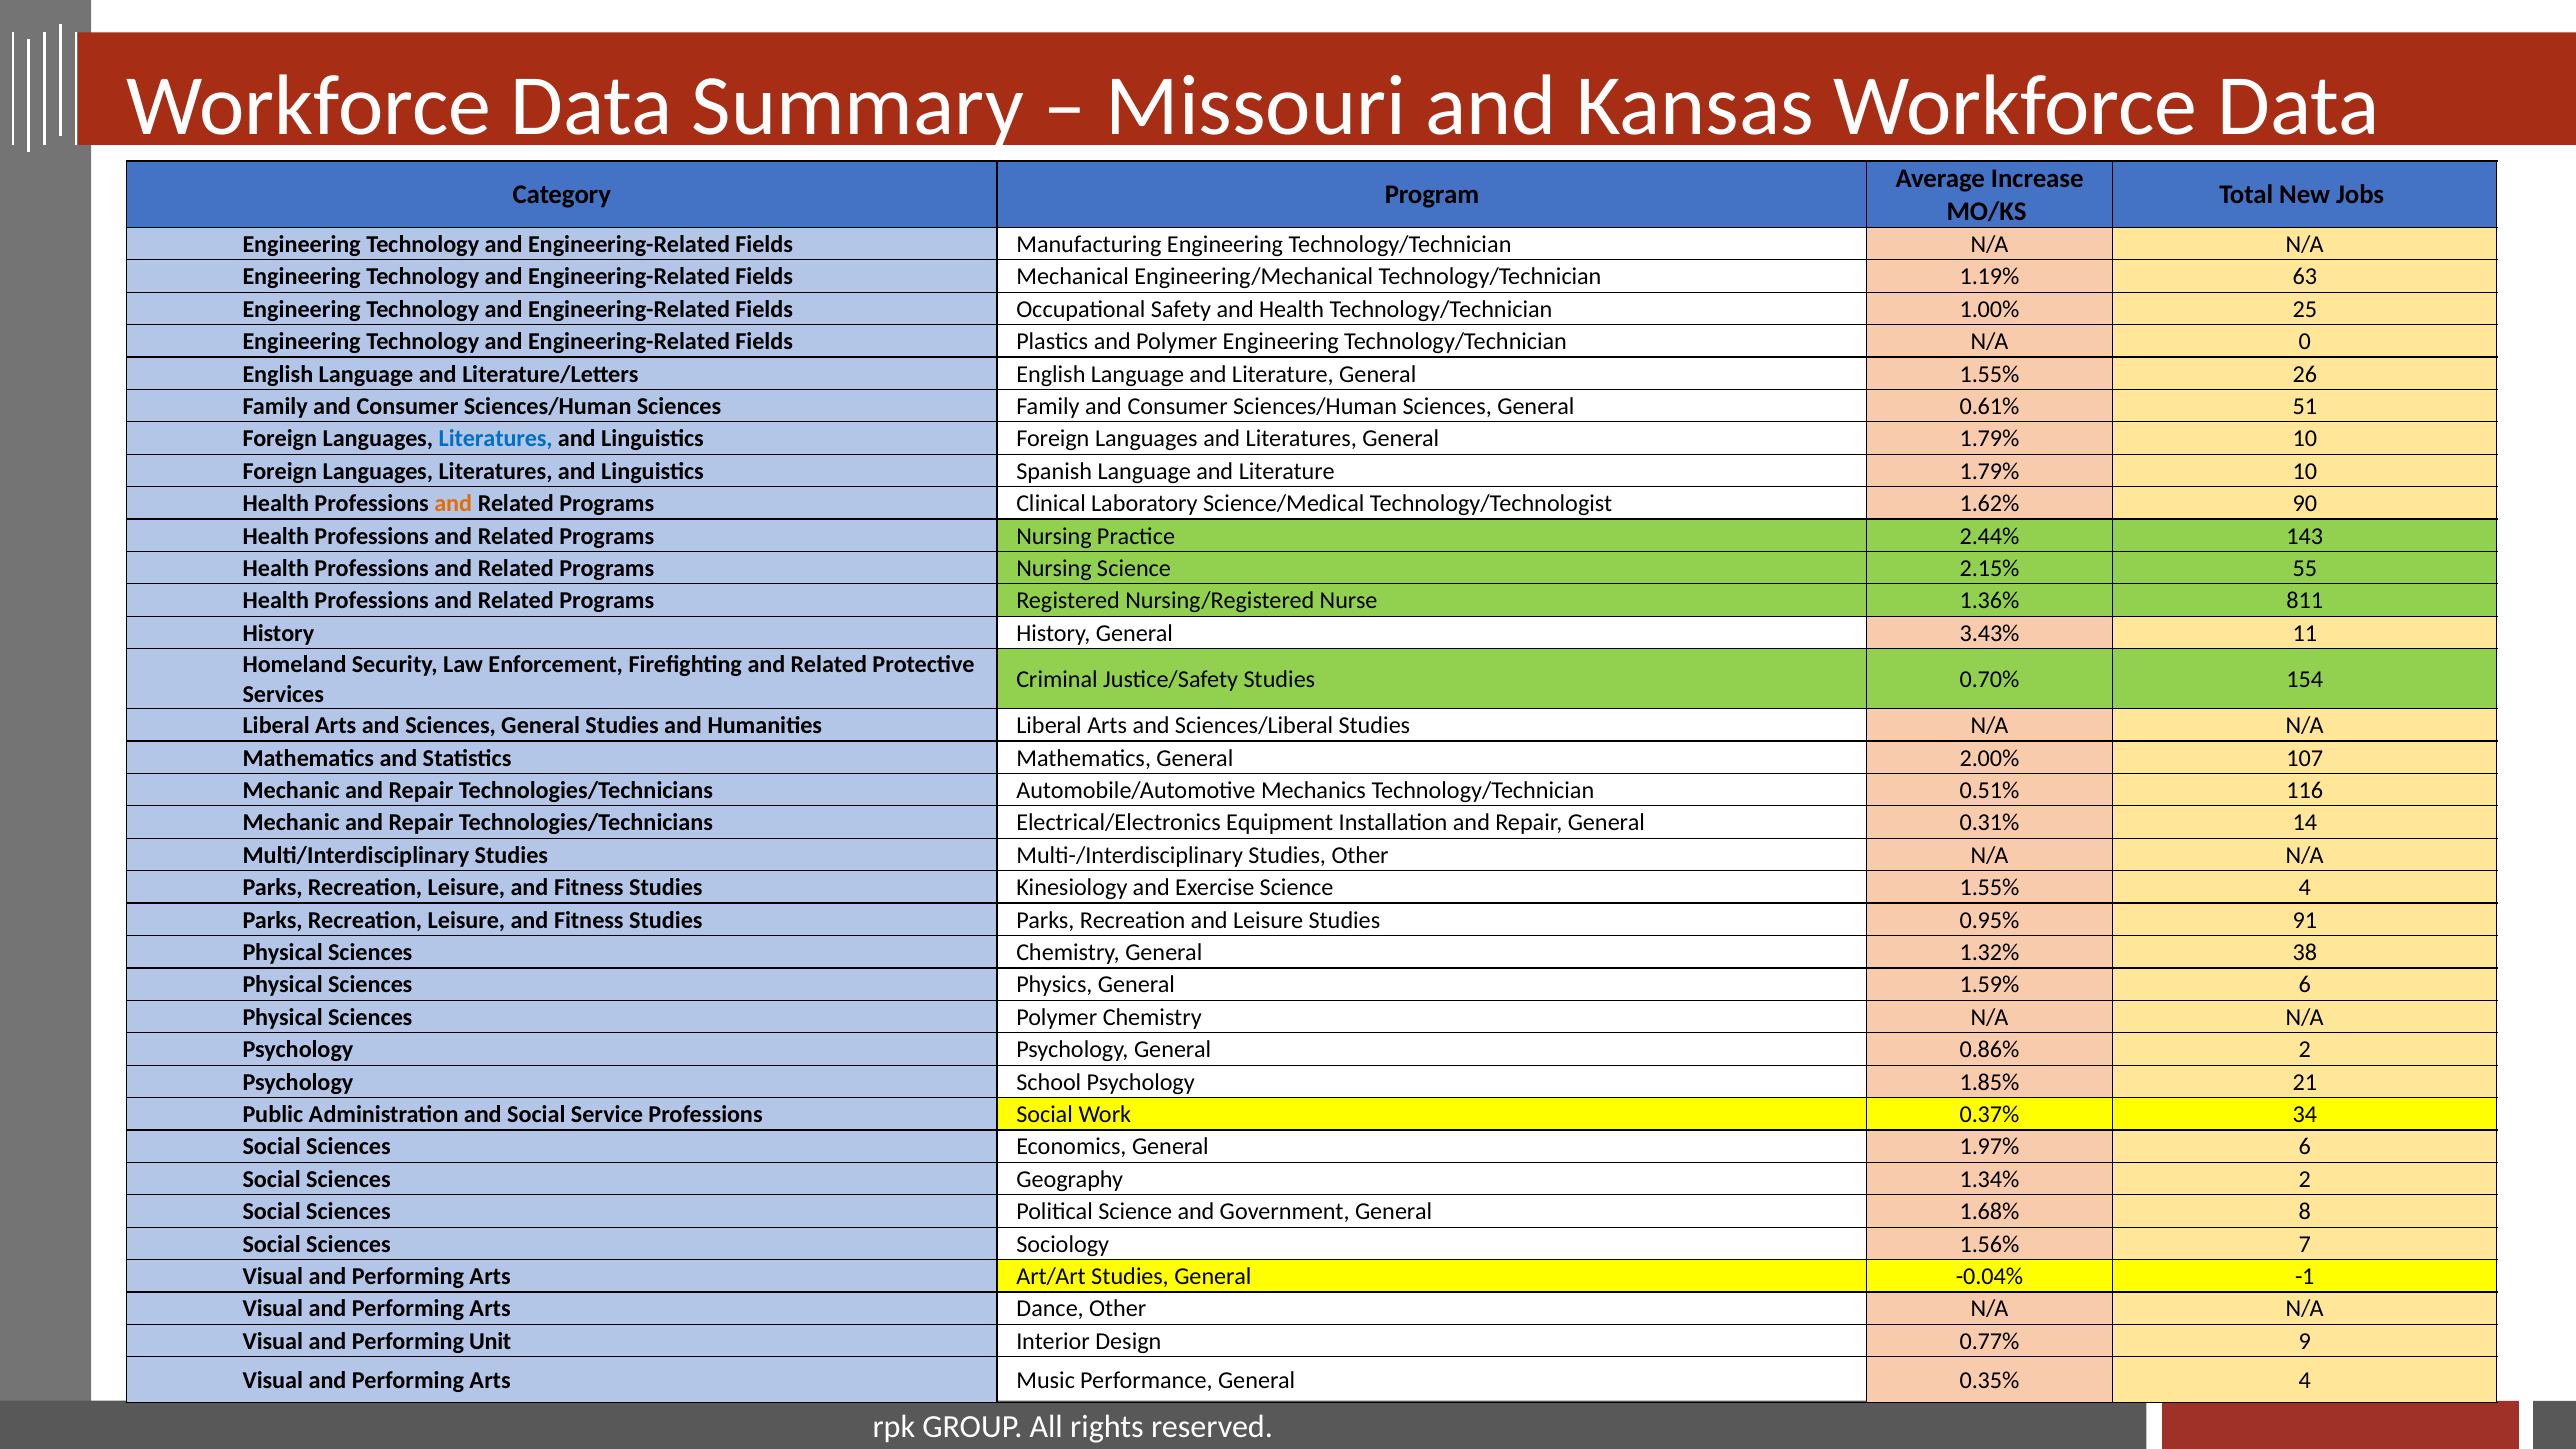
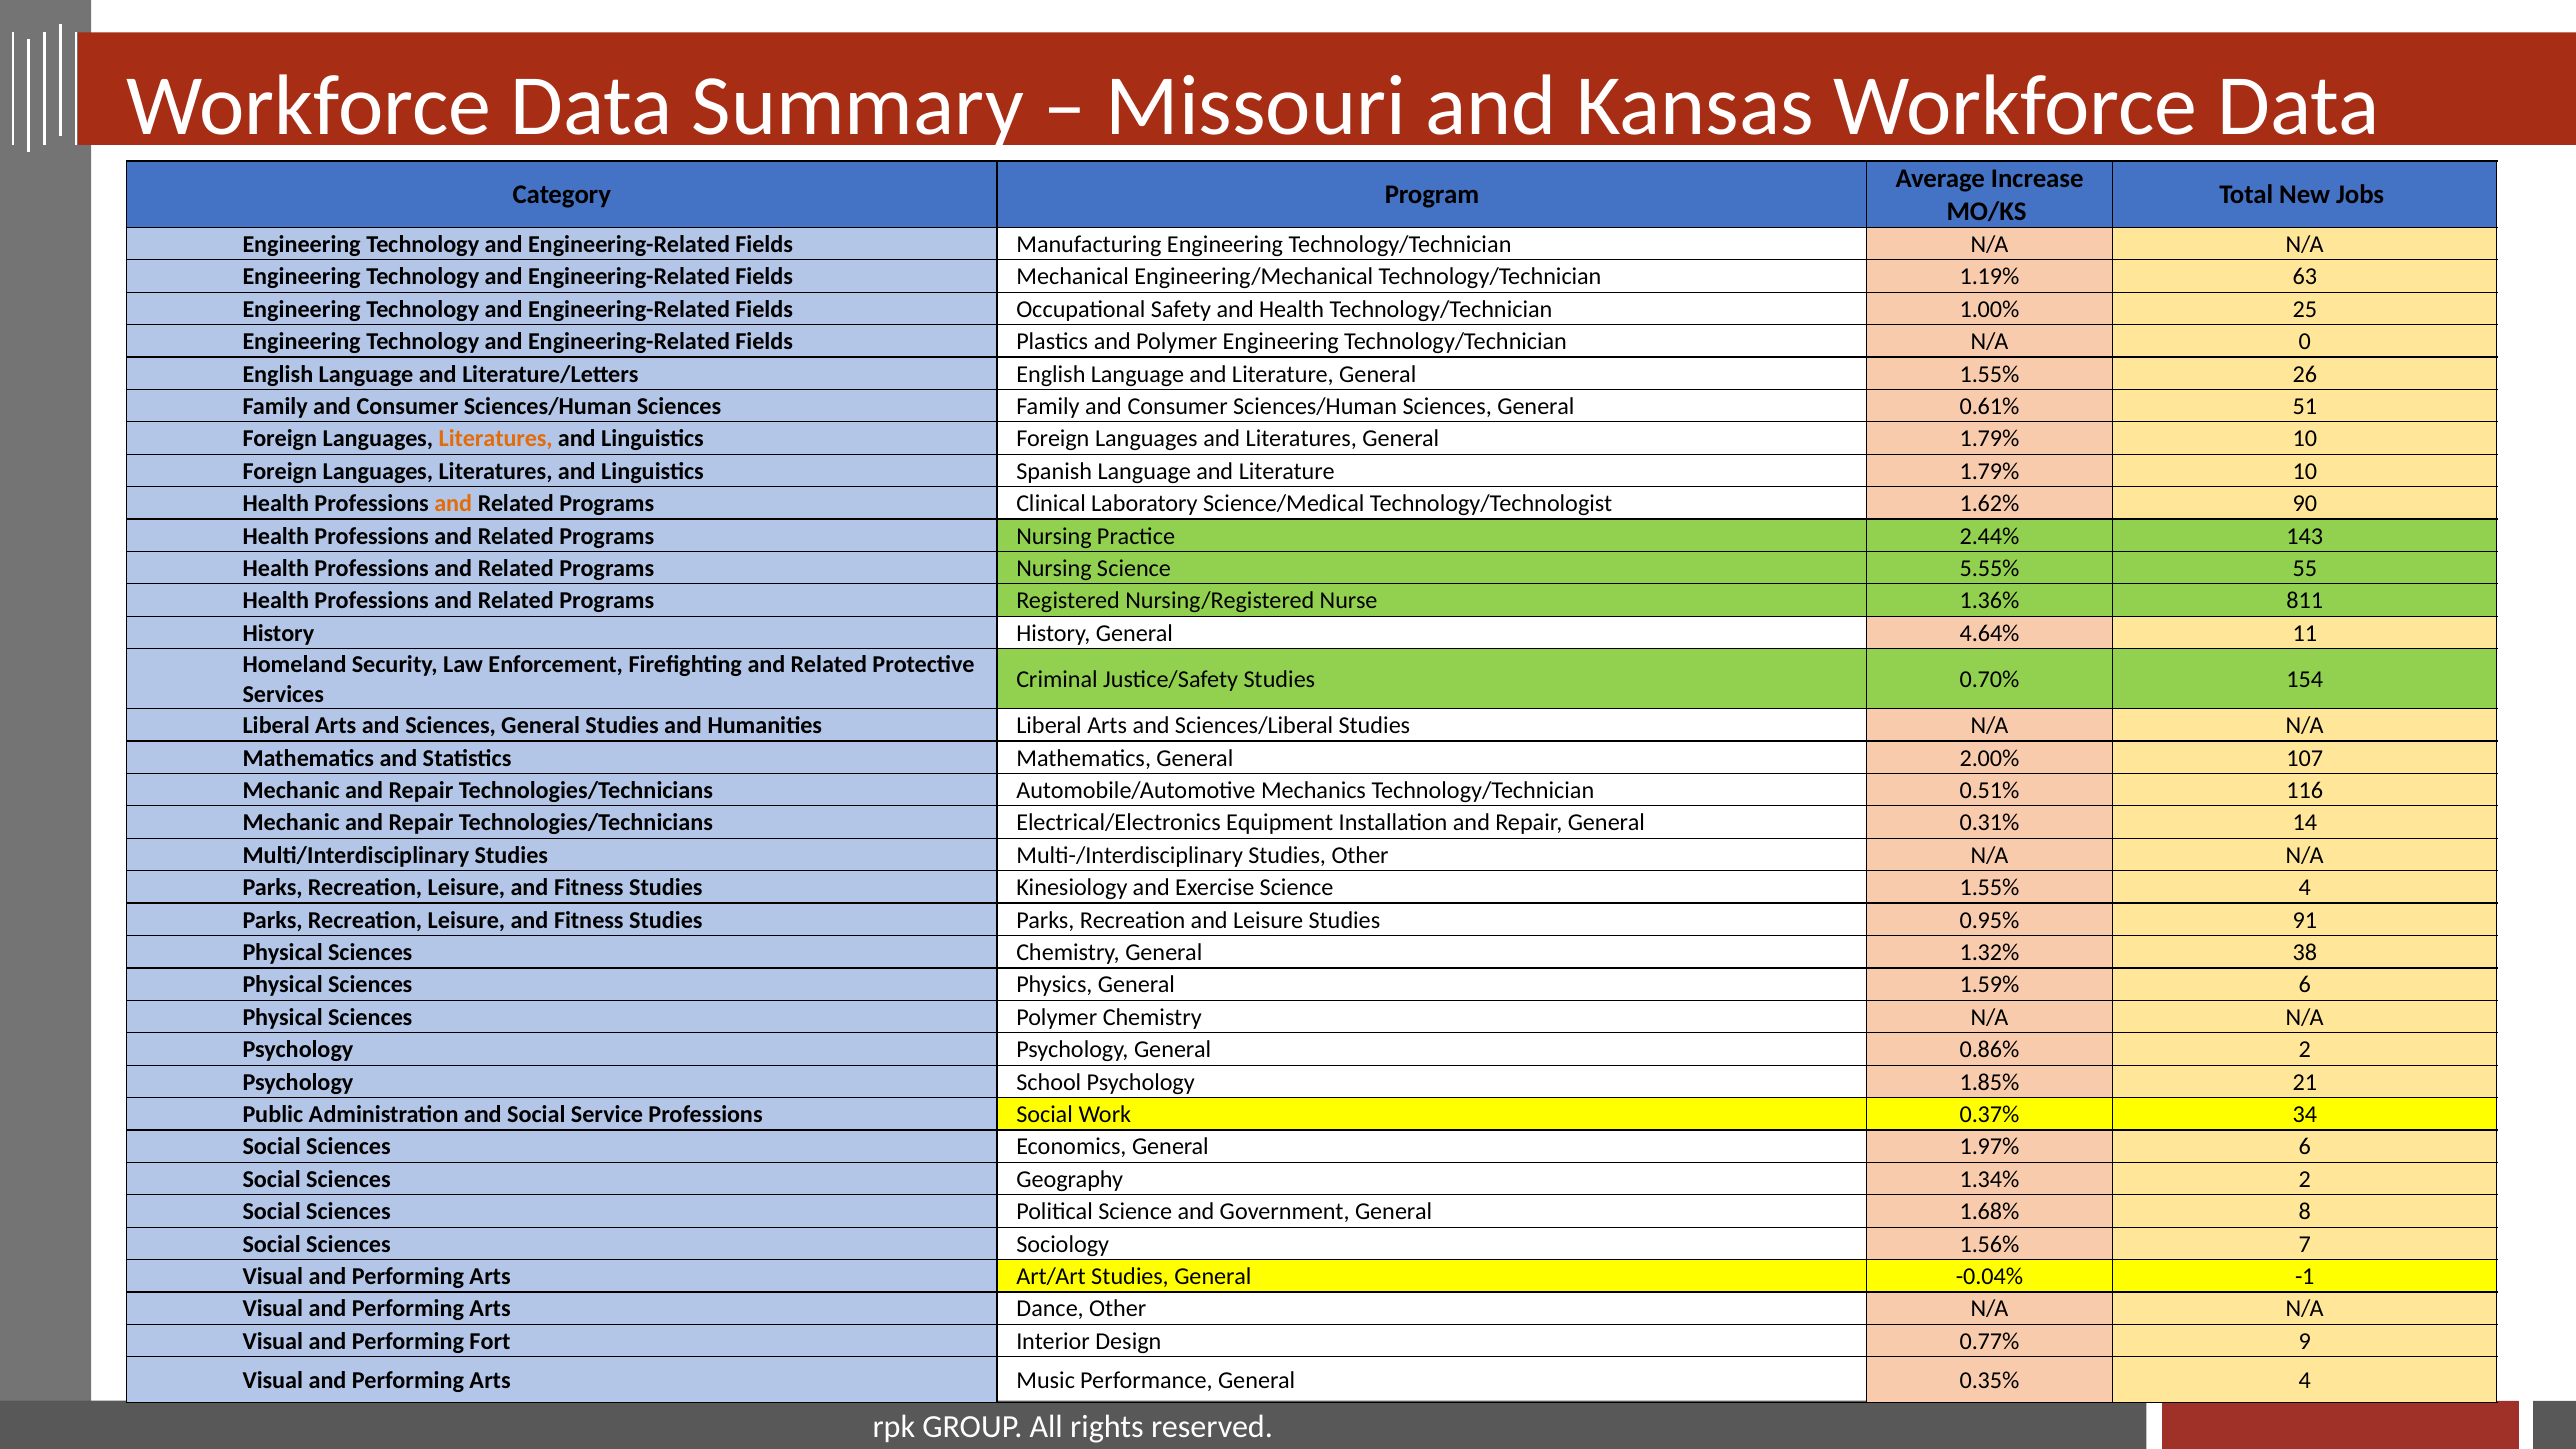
Literatures at (496, 439) colour: blue -> orange
2.15%: 2.15% -> 5.55%
3.43%: 3.43% -> 4.64%
Unit: Unit -> Fort
